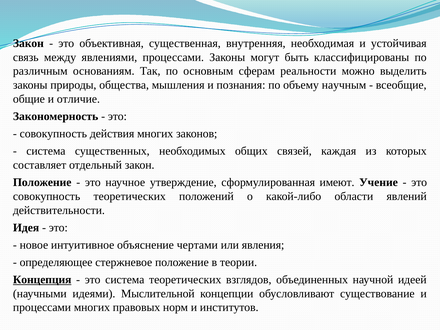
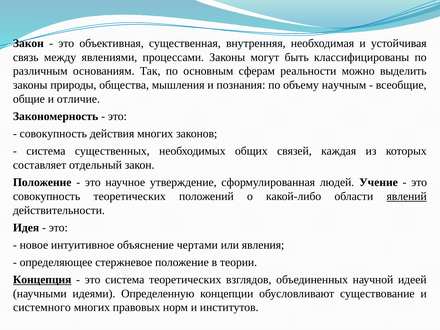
имеют: имеют -> людей
явлений underline: none -> present
Мыслительной: Мыслительной -> Определенную
процессами at (42, 307): процессами -> системного
